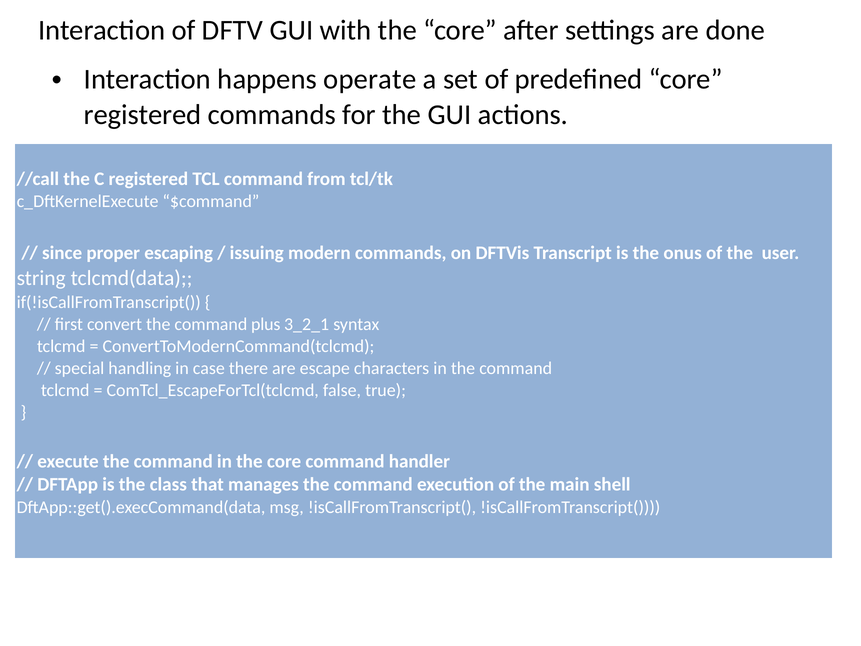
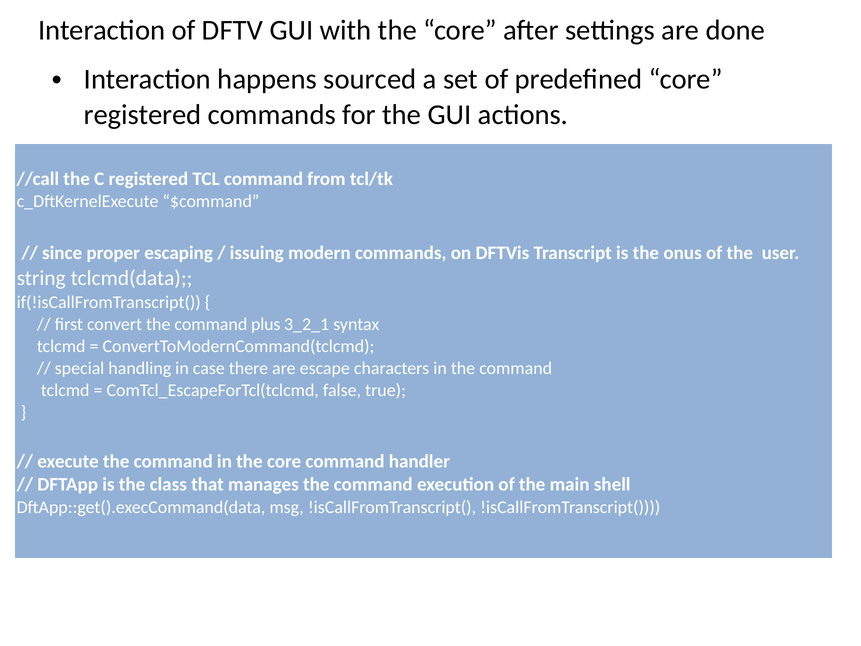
operate: operate -> sourced
